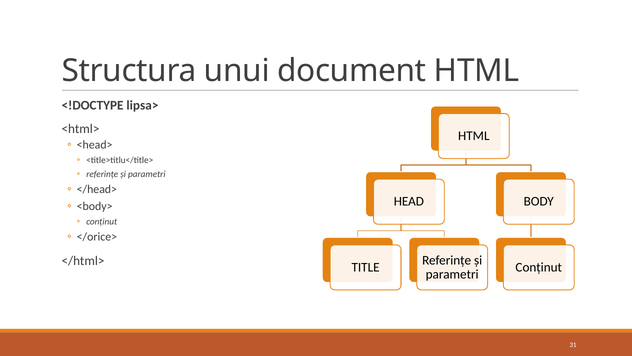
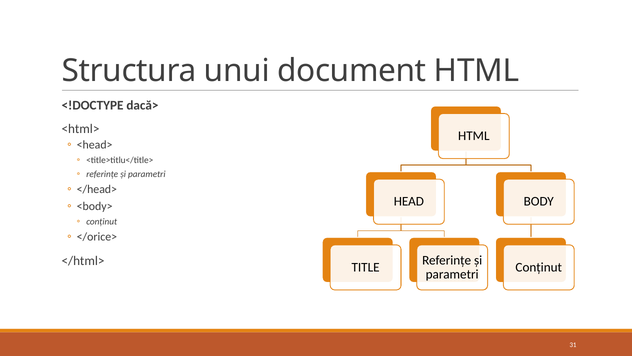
lipsa>: lipsa> -> dacă>
